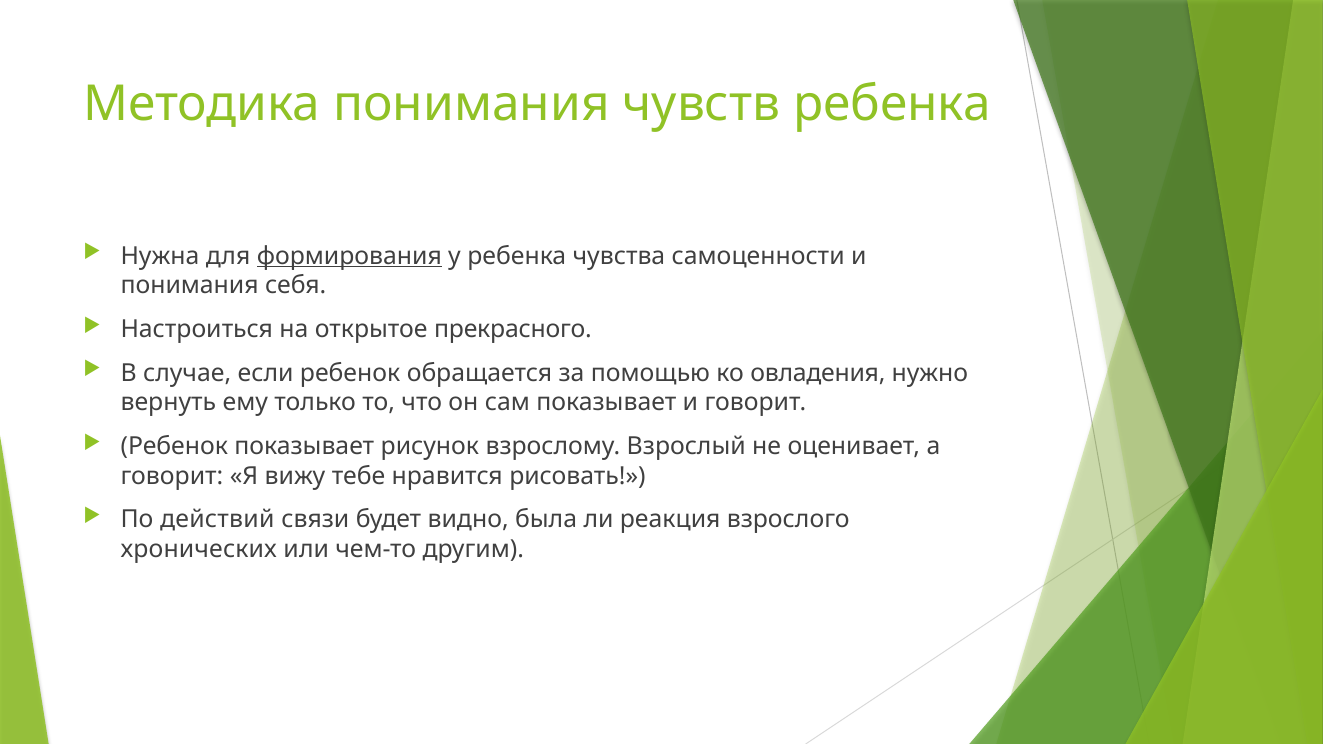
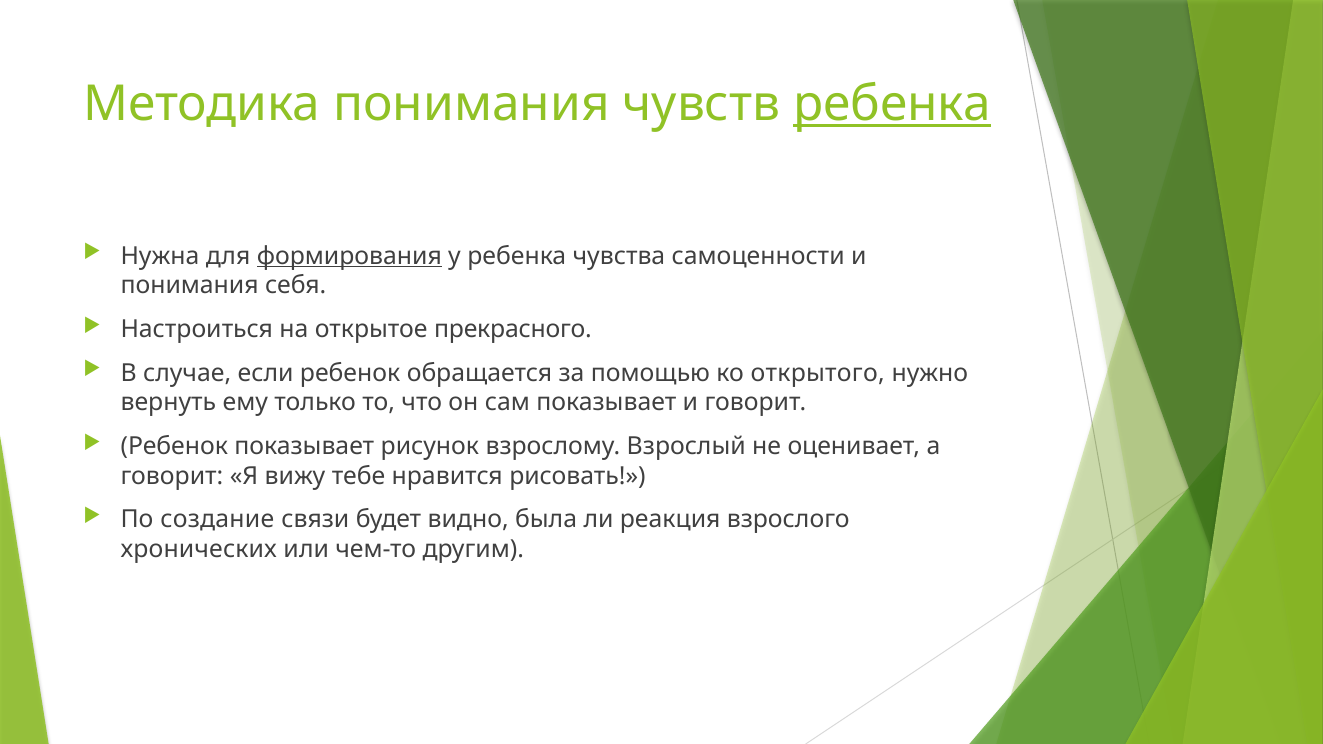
ребенка at (892, 104) underline: none -> present
овладения: овладения -> открытого
действий: действий -> создание
